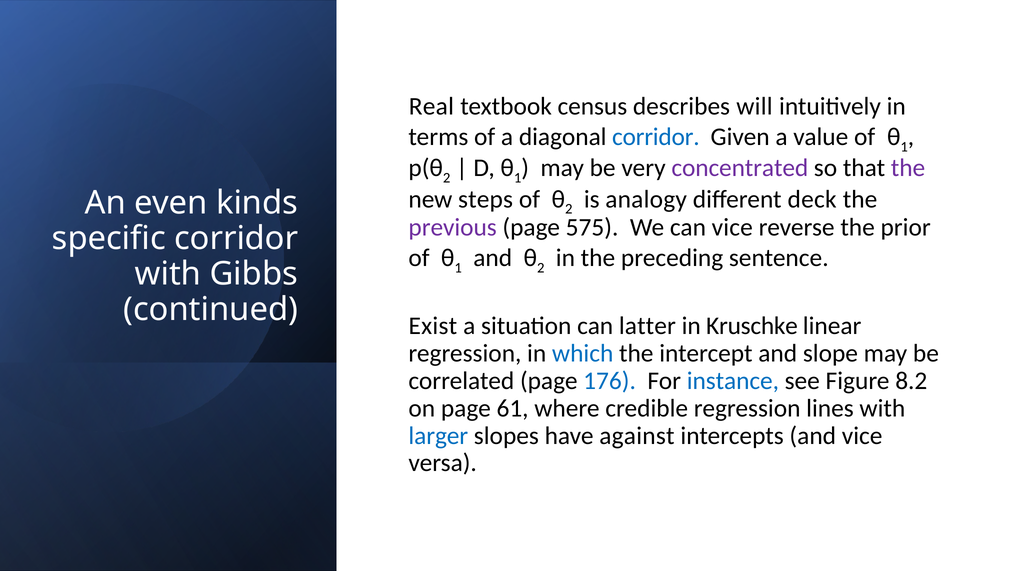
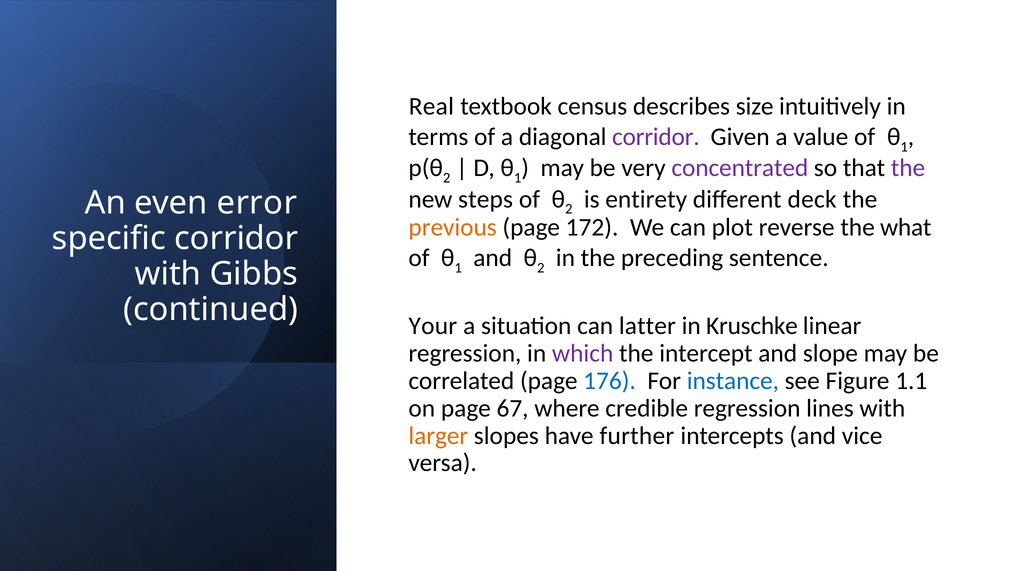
will: will -> size
corridor at (656, 137) colour: blue -> purple
analogy: analogy -> entirety
kinds: kinds -> error
previous colour: purple -> orange
575: 575 -> 172
can vice: vice -> plot
prior: prior -> what
Exist: Exist -> Your
which colour: blue -> purple
8.2: 8.2 -> 1.1
61: 61 -> 67
larger colour: blue -> orange
against: against -> further
